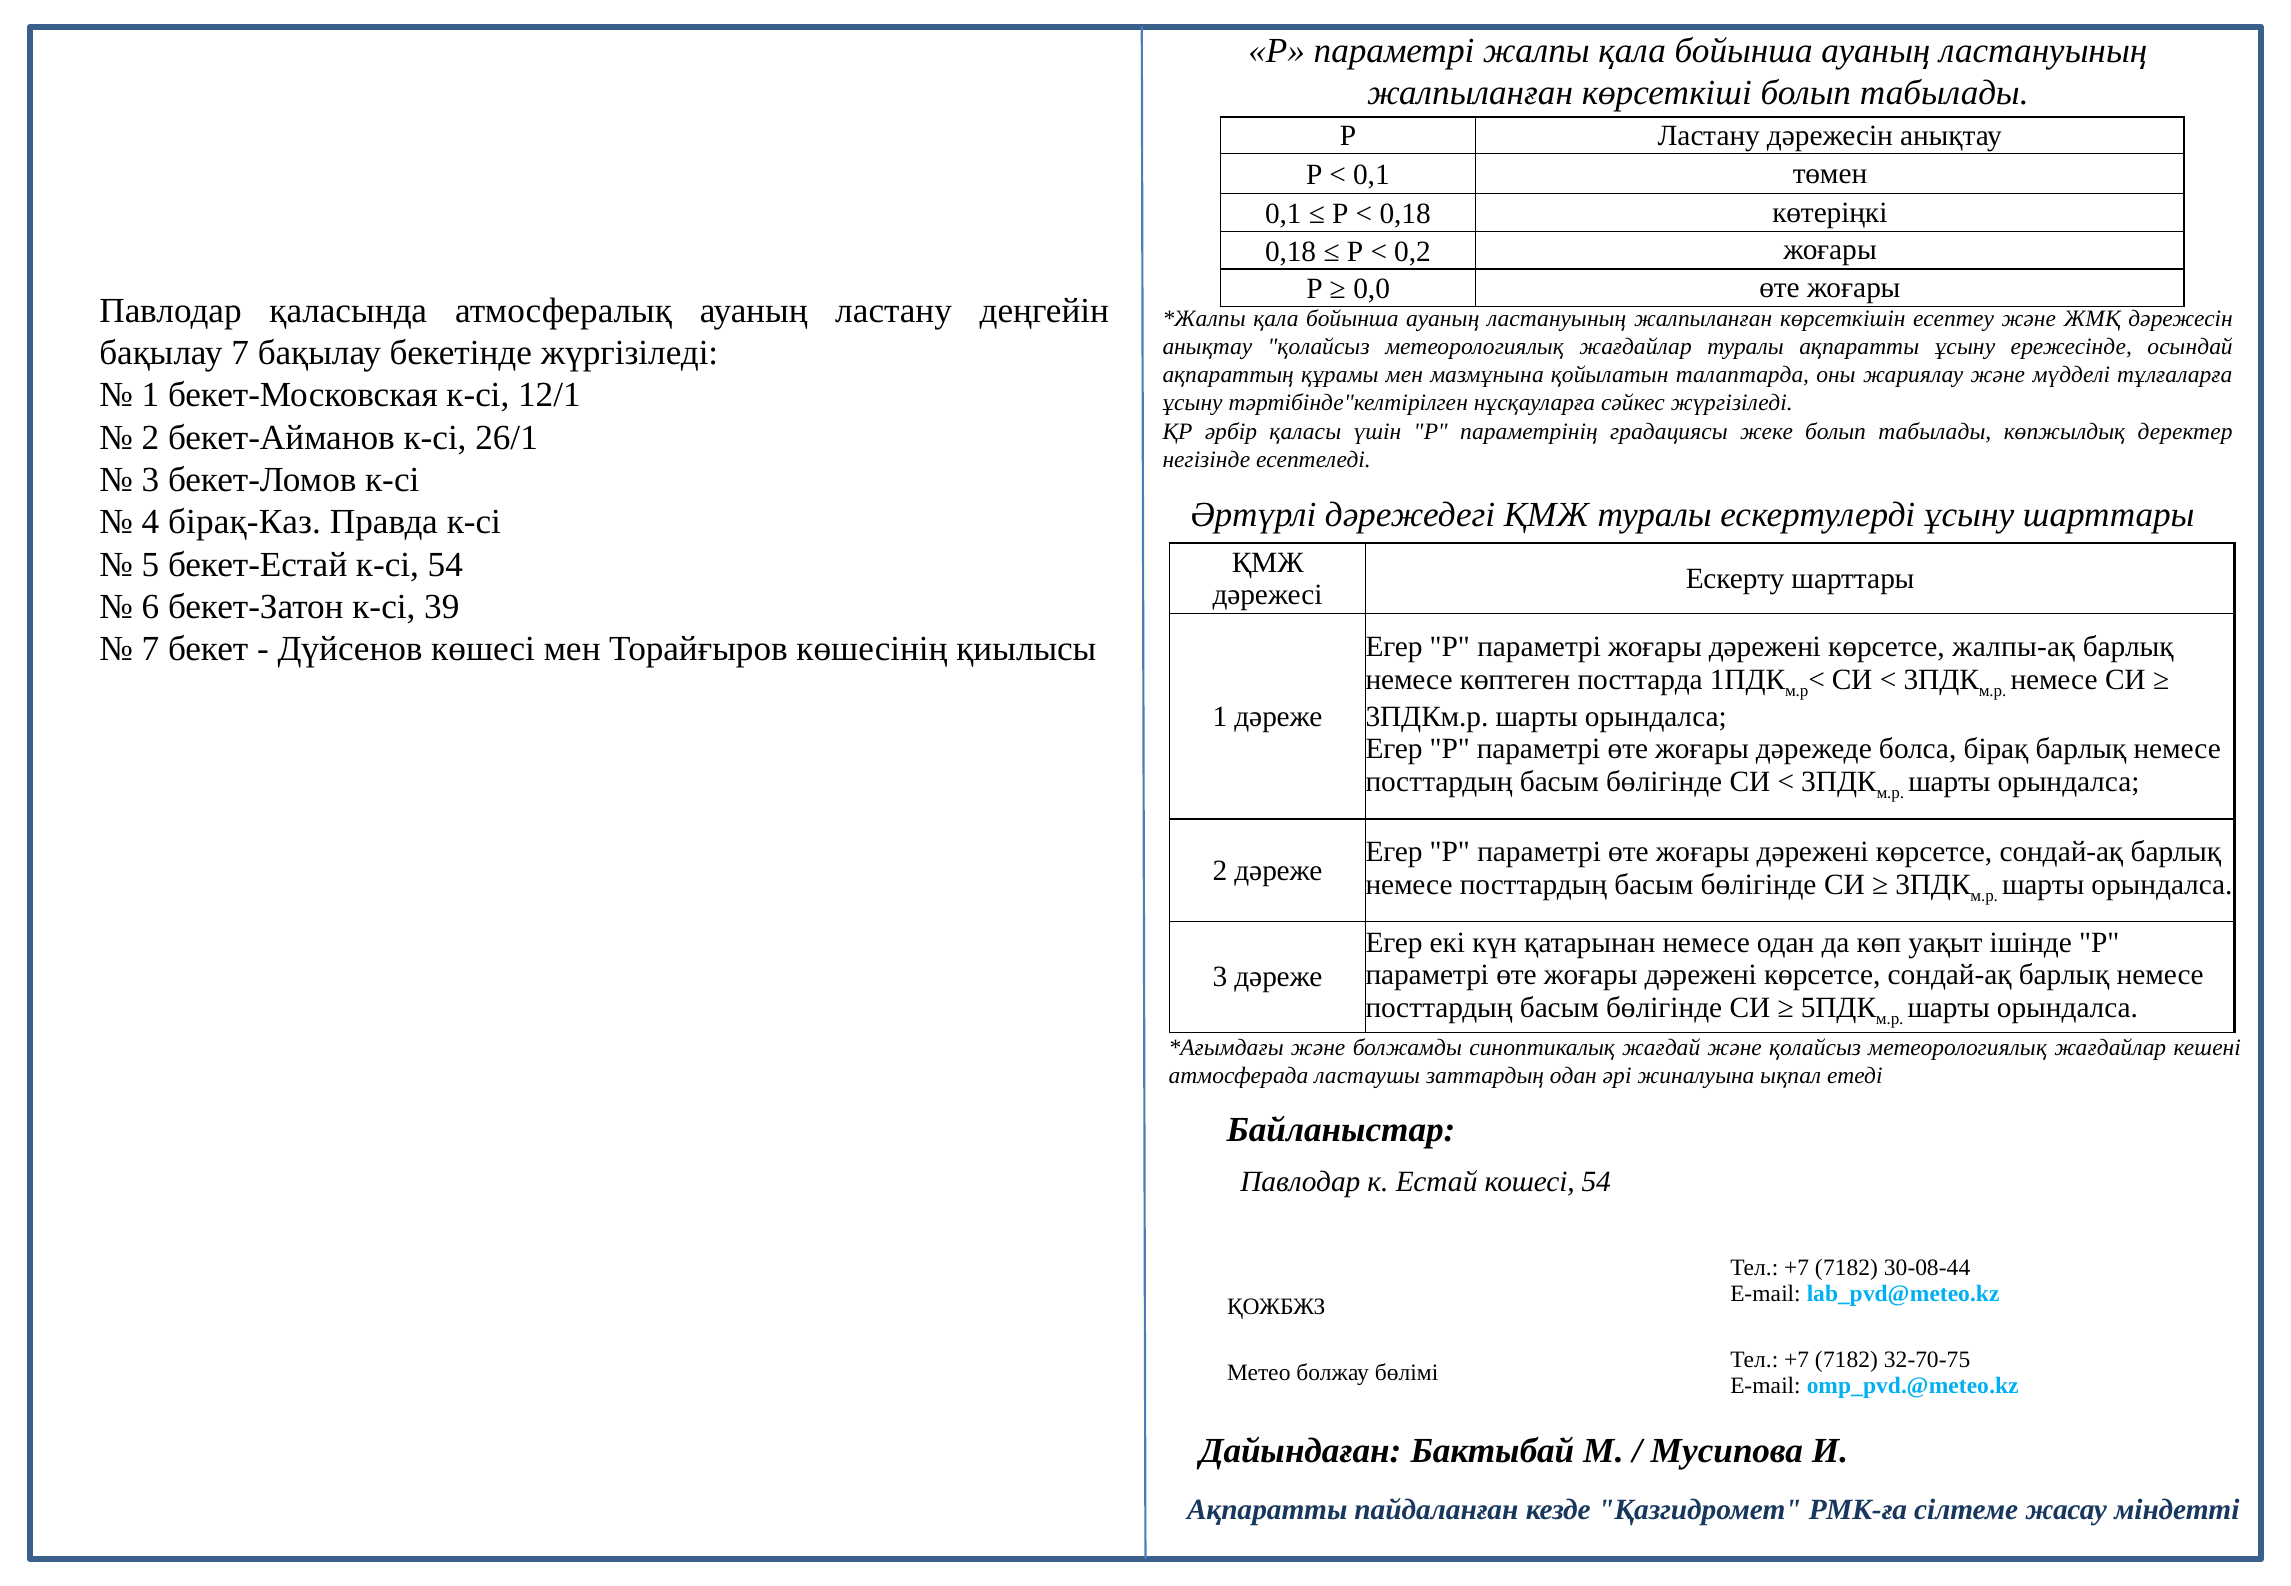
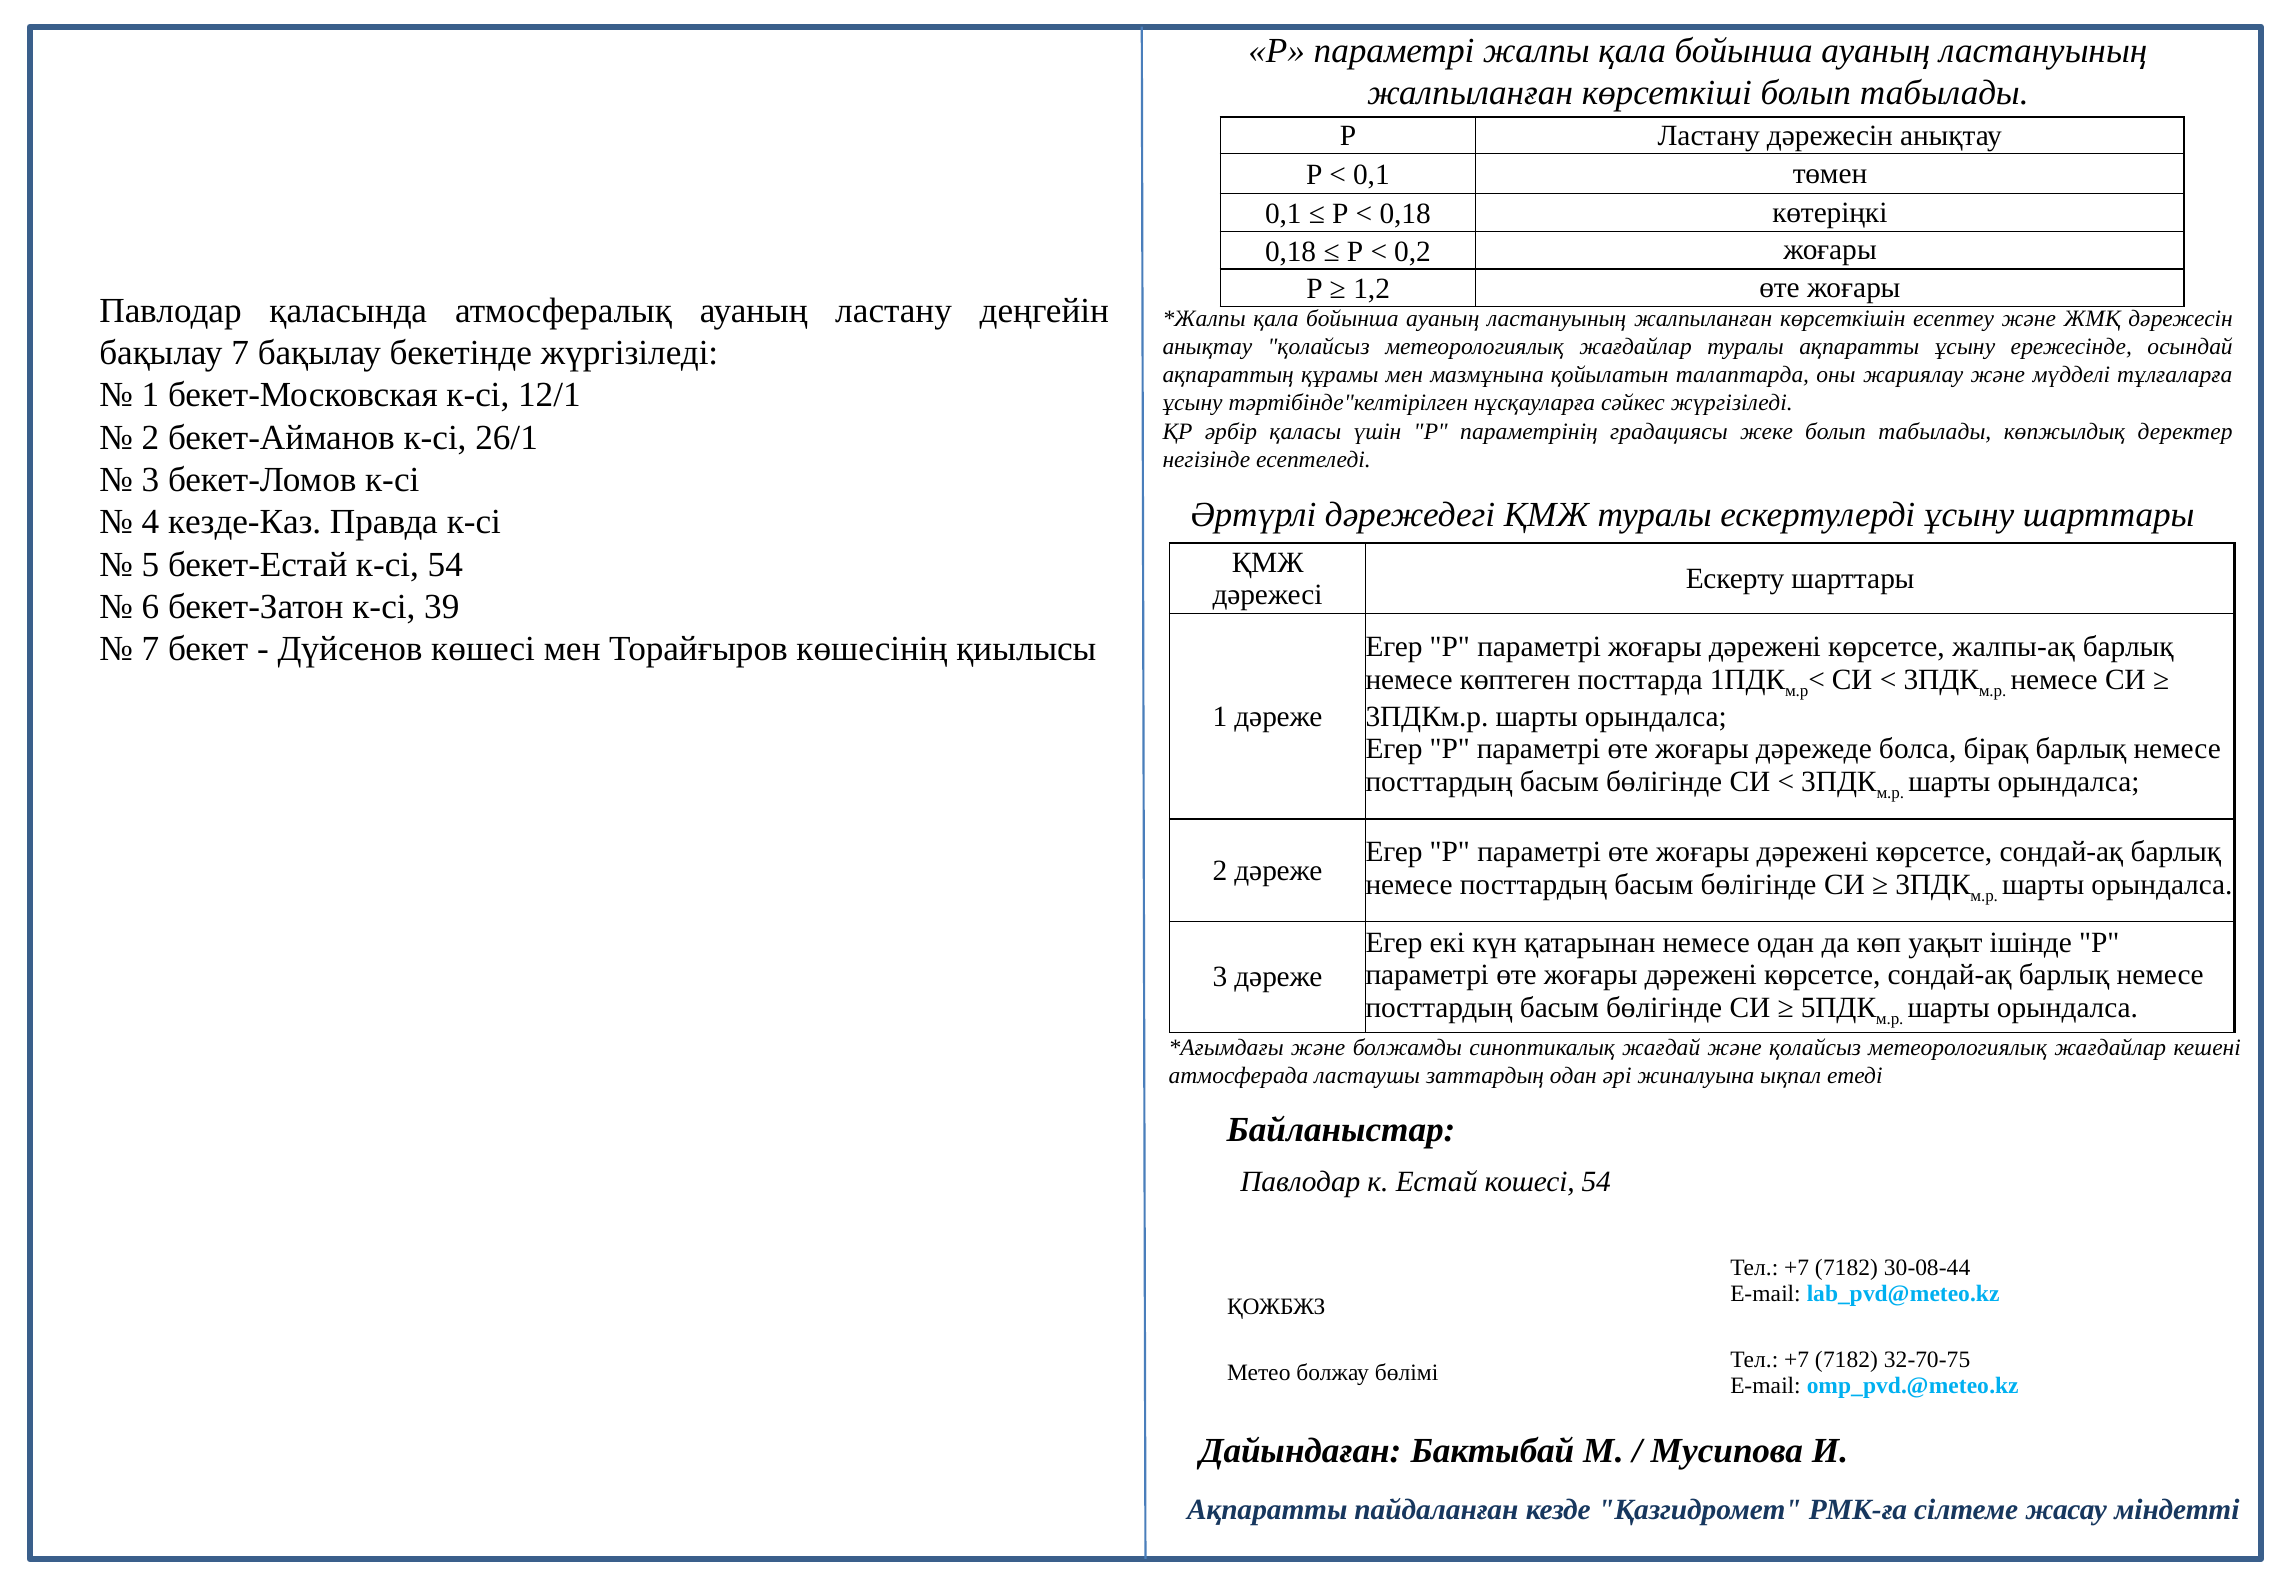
0,0: 0,0 -> 1,2
бірақ-Каз: бірақ-Каз -> кезде-Каз
